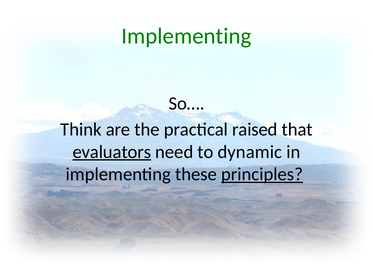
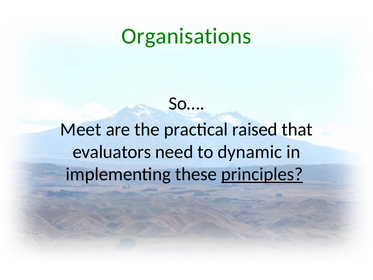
Implementing at (186, 36): Implementing -> Organisations
Think: Think -> Meet
evaluators underline: present -> none
